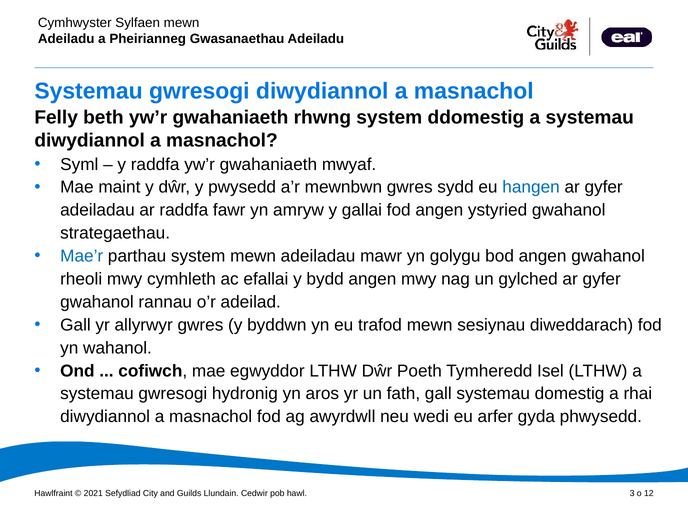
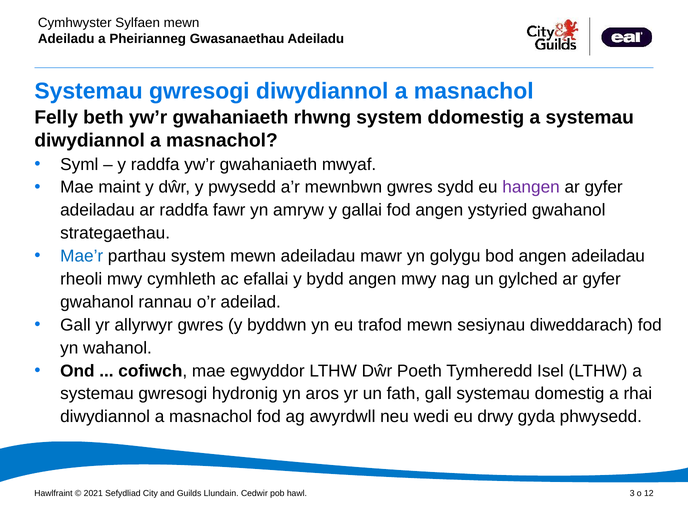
hangen colour: blue -> purple
angen gwahanol: gwahanol -> adeiladau
arfer: arfer -> drwy
